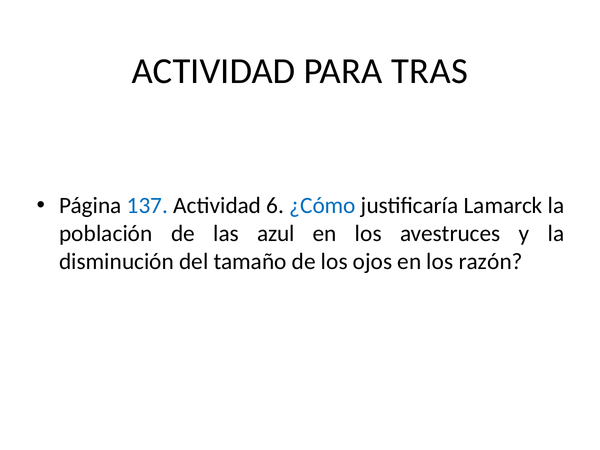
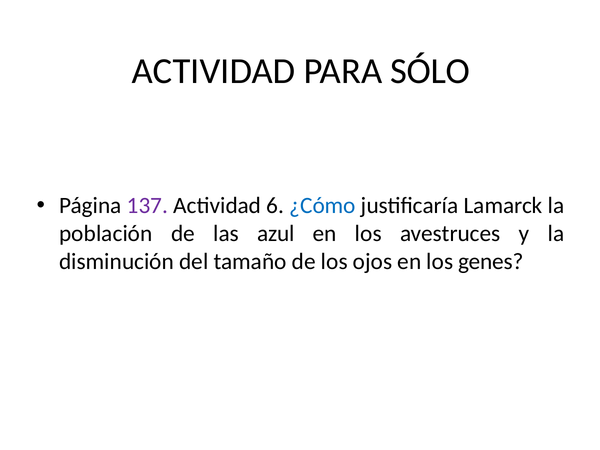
TRAS: TRAS -> SÓLO
137 colour: blue -> purple
razón: razón -> genes
